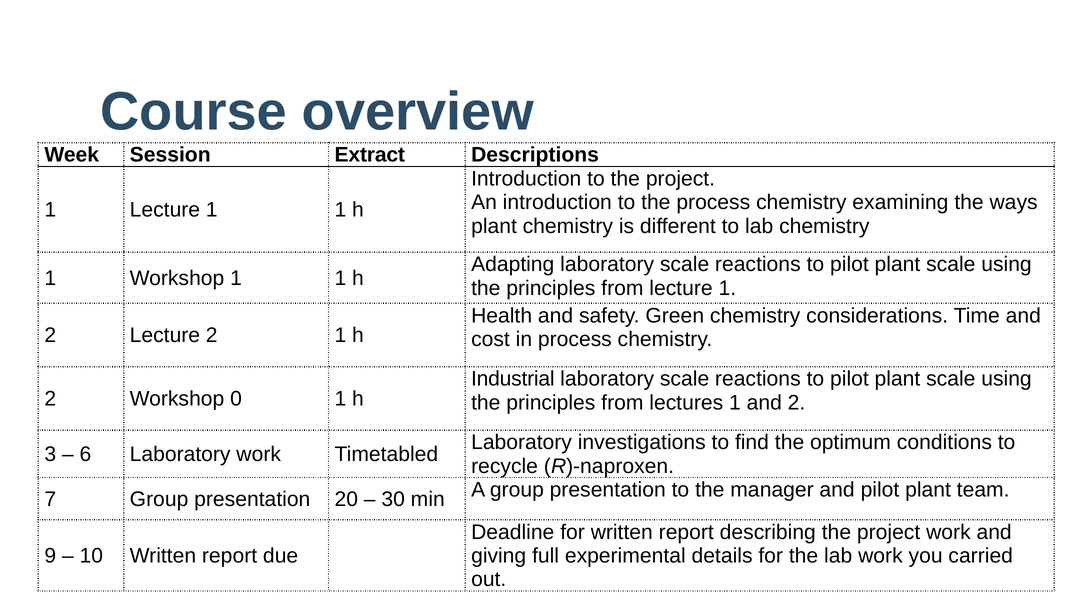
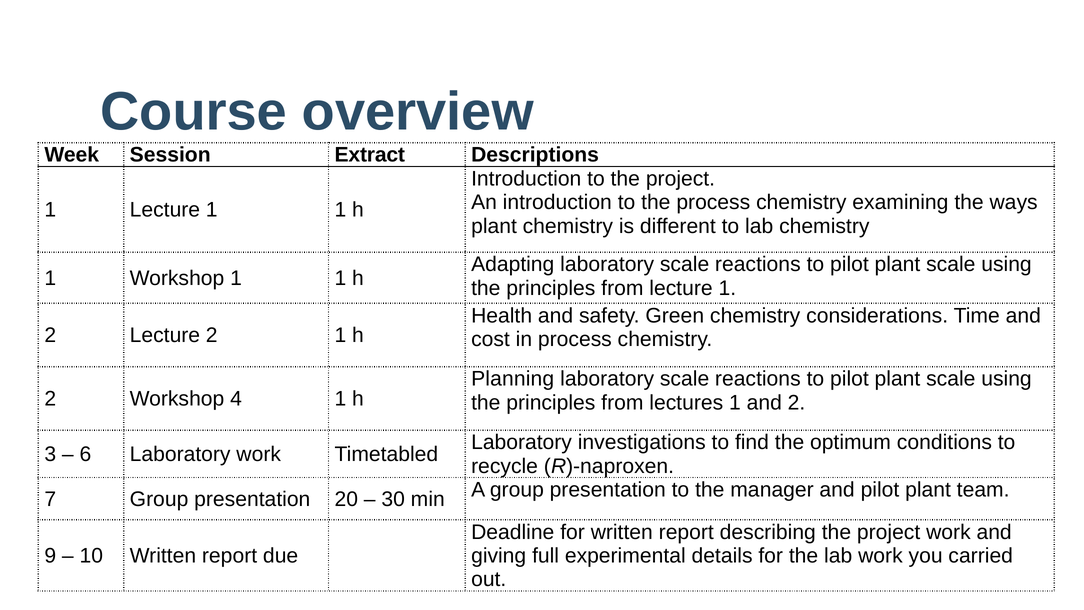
Industrial: Industrial -> Planning
0: 0 -> 4
